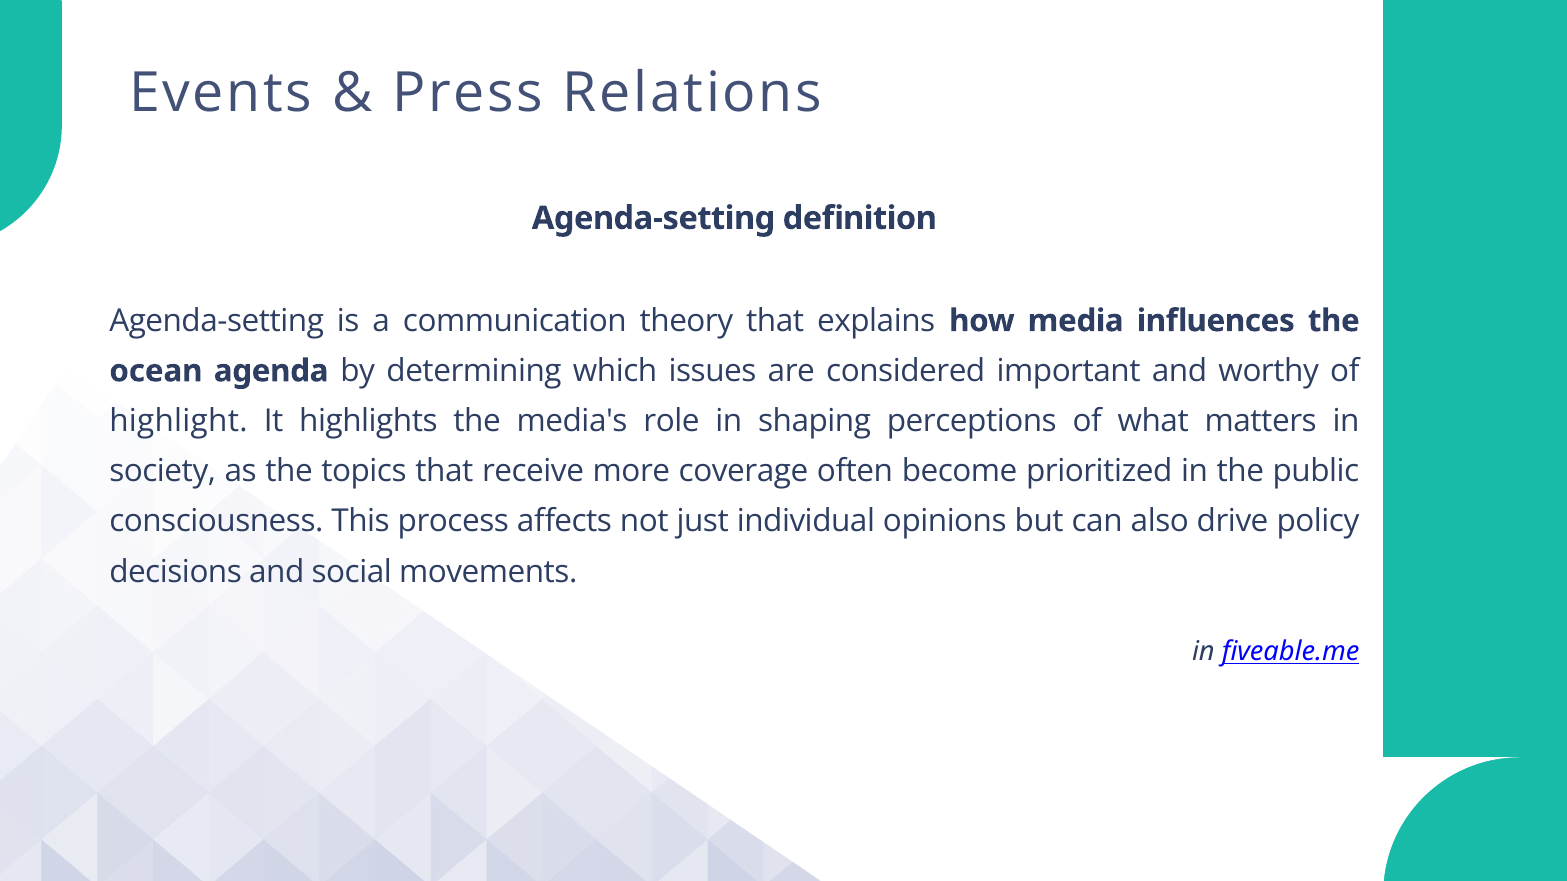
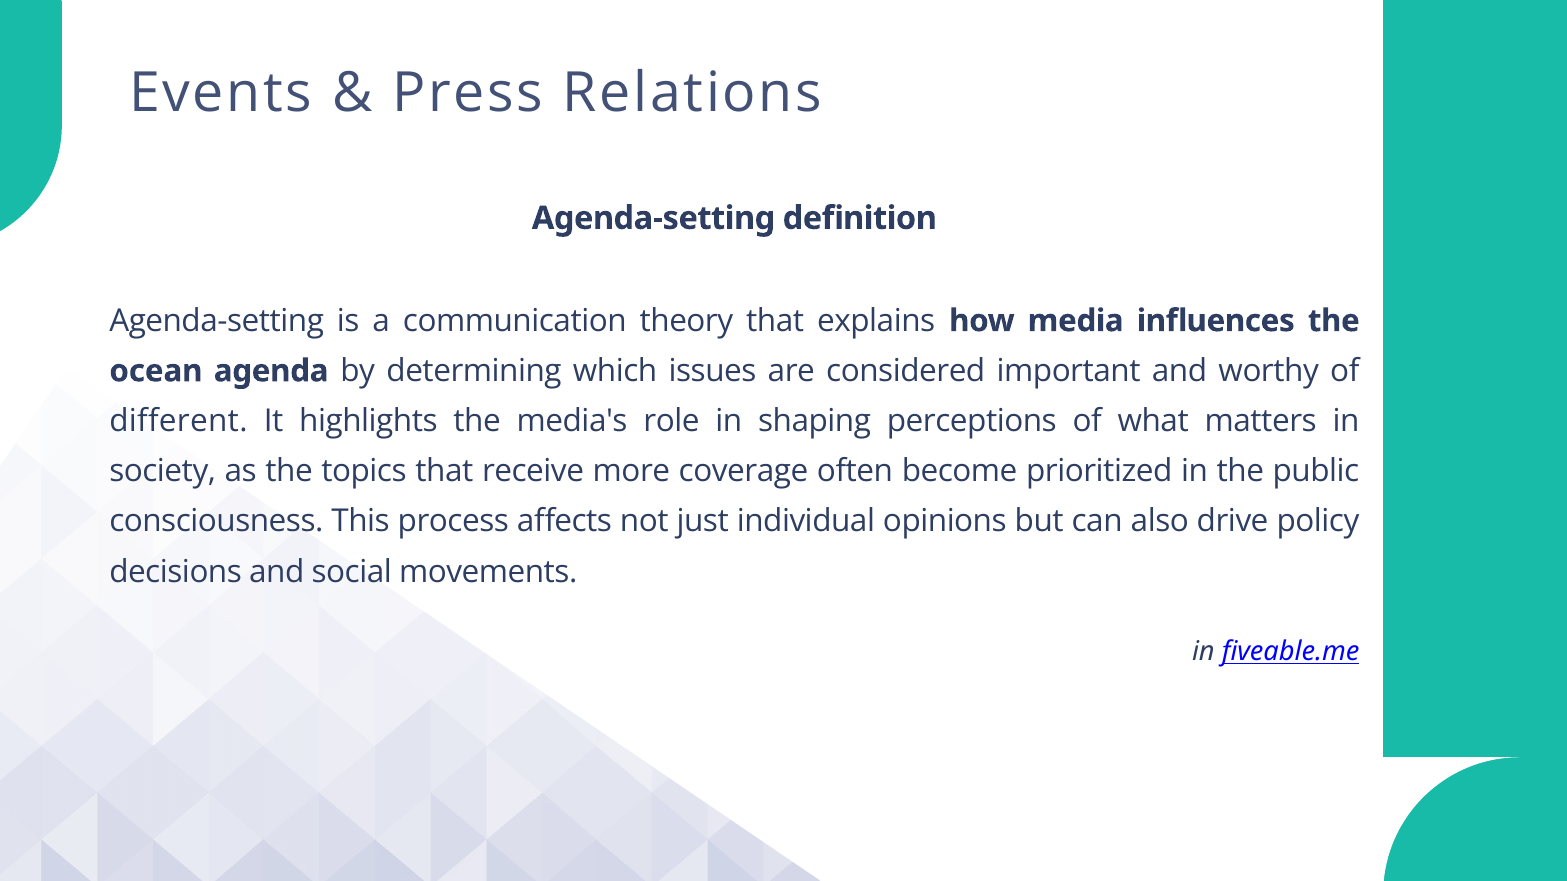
highlight: highlight -> different
